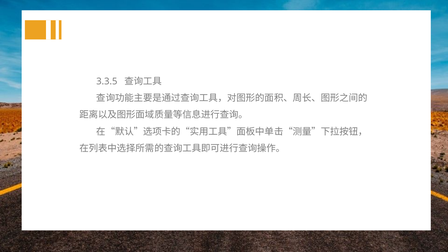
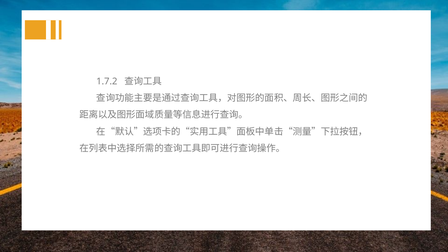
3.3.5: 3.3.5 -> 1.7.2
